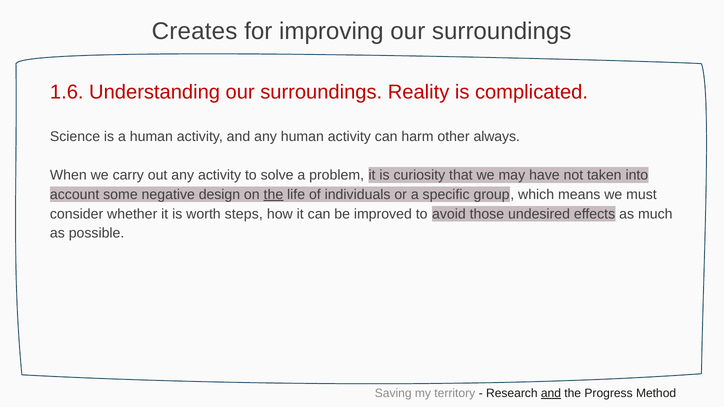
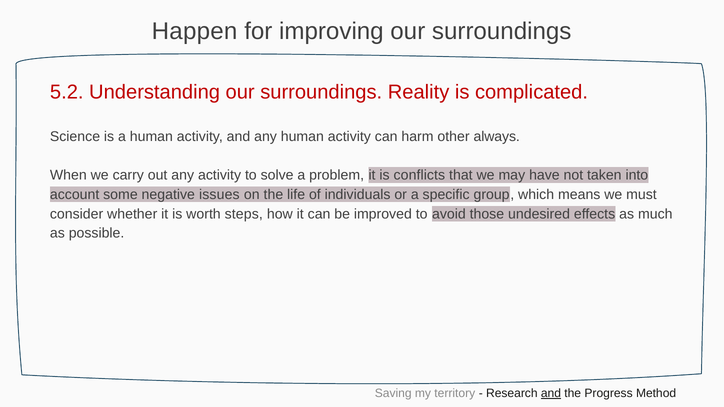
Creates: Creates -> Happen
1.6: 1.6 -> 5.2
curiosity: curiosity -> conflicts
design: design -> issues
the at (273, 195) underline: present -> none
